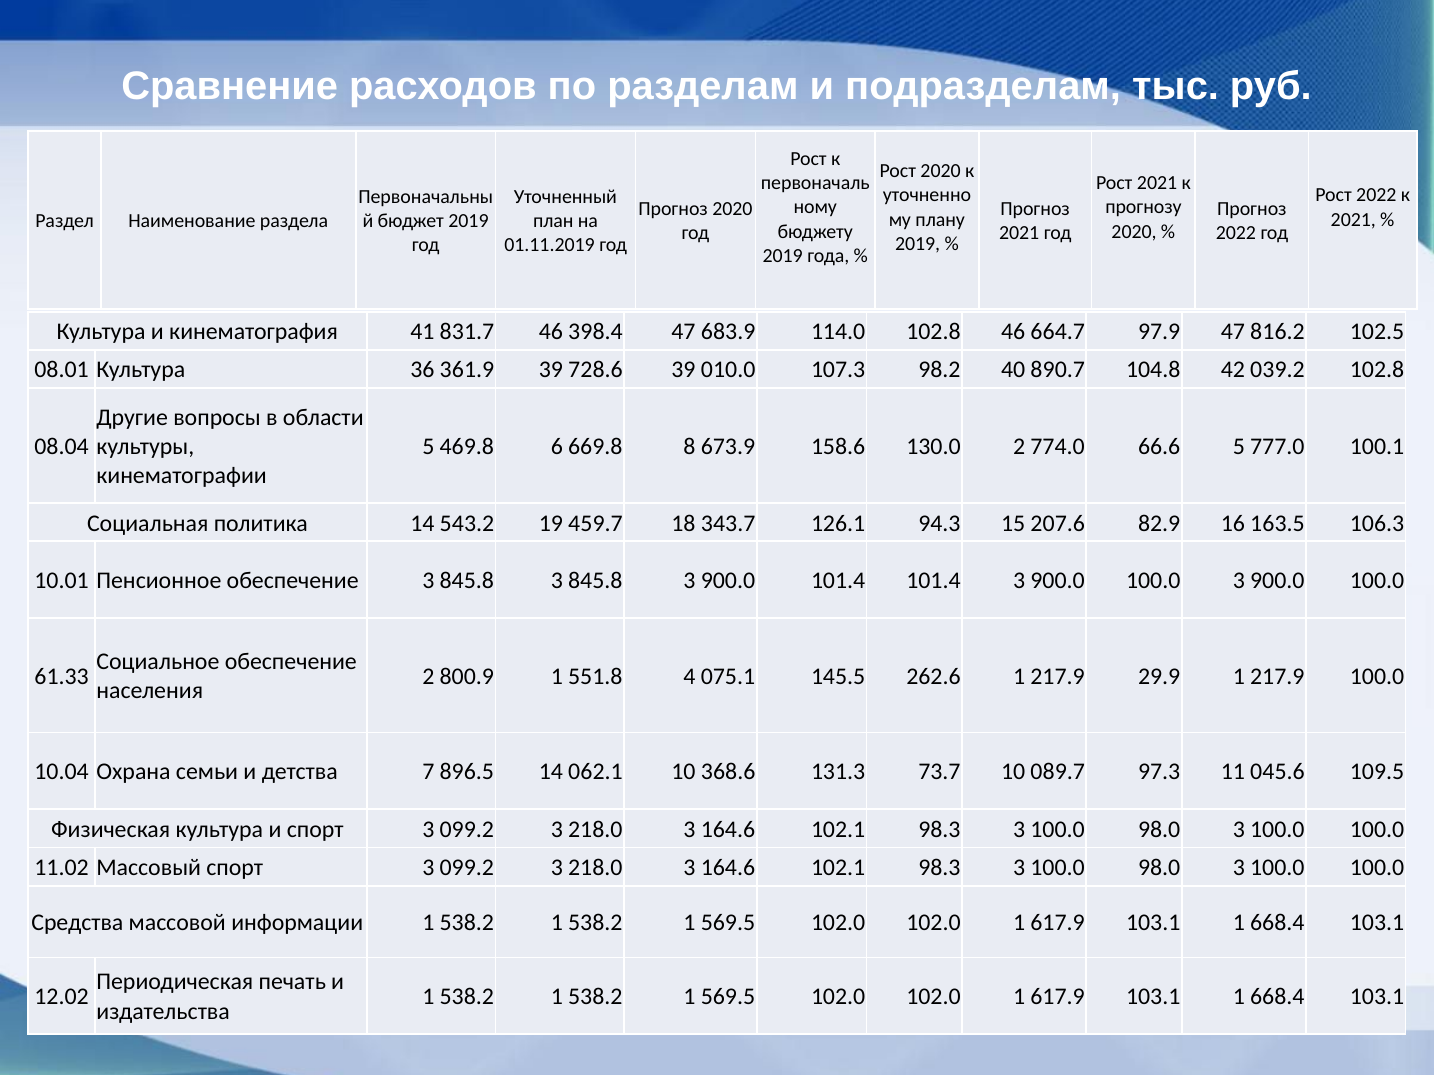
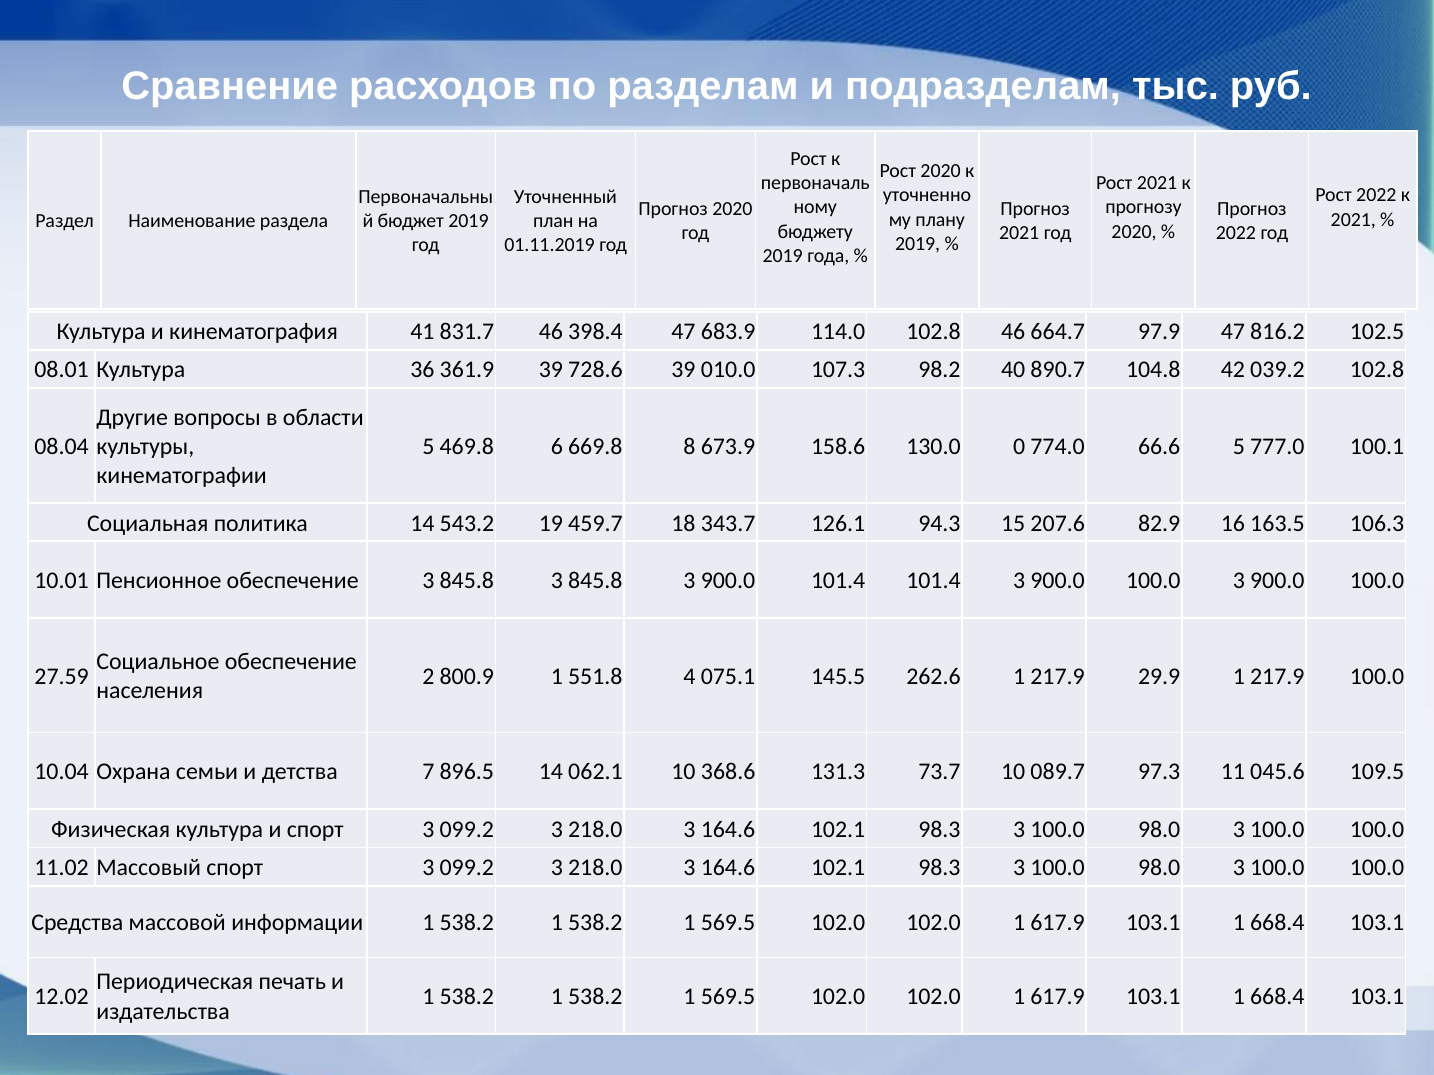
130.0 2: 2 -> 0
61.33: 61.33 -> 27.59
